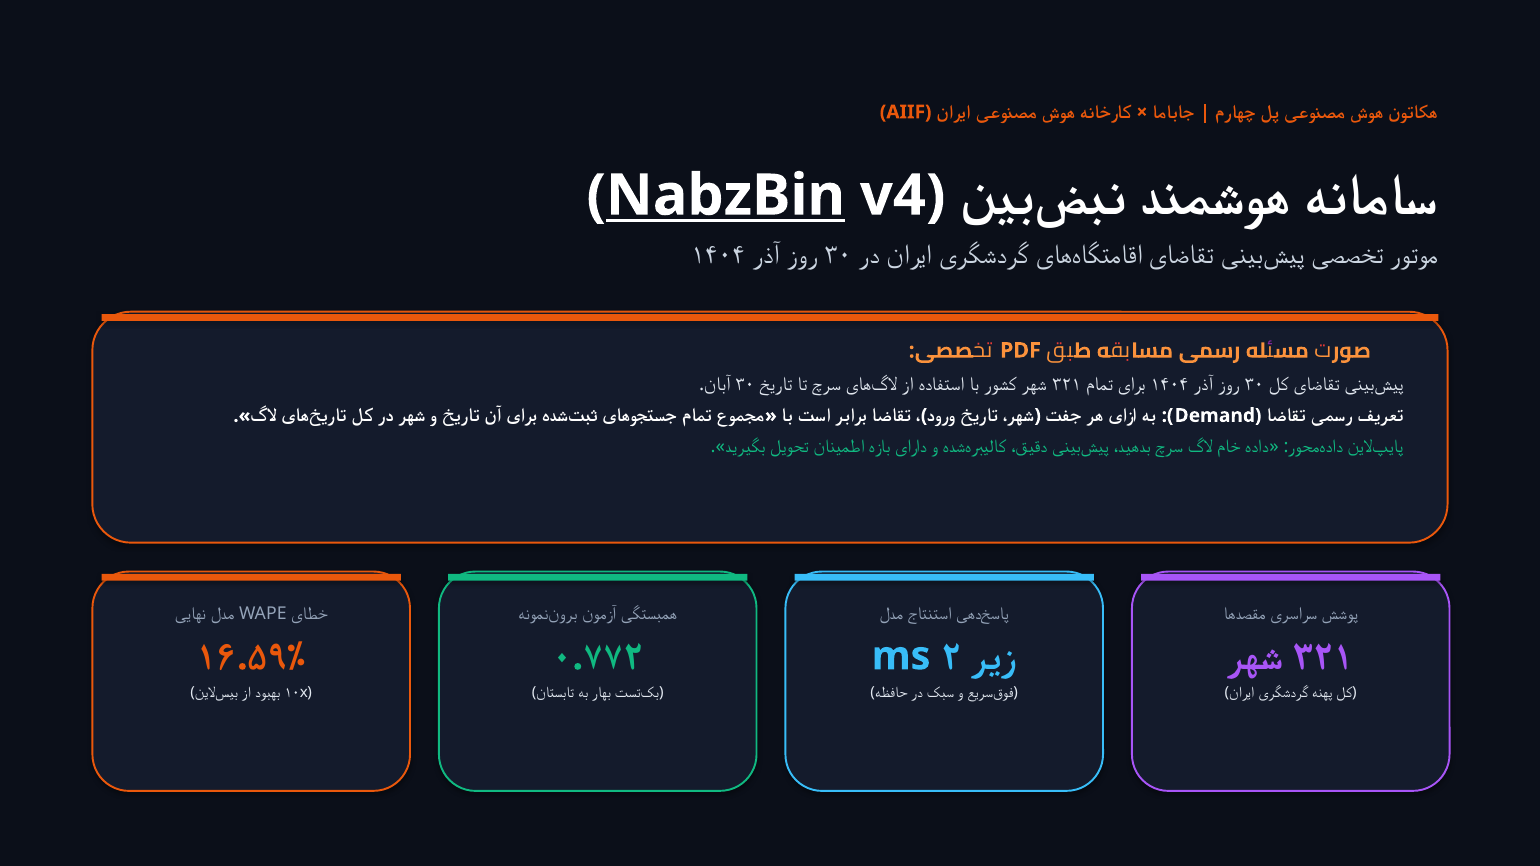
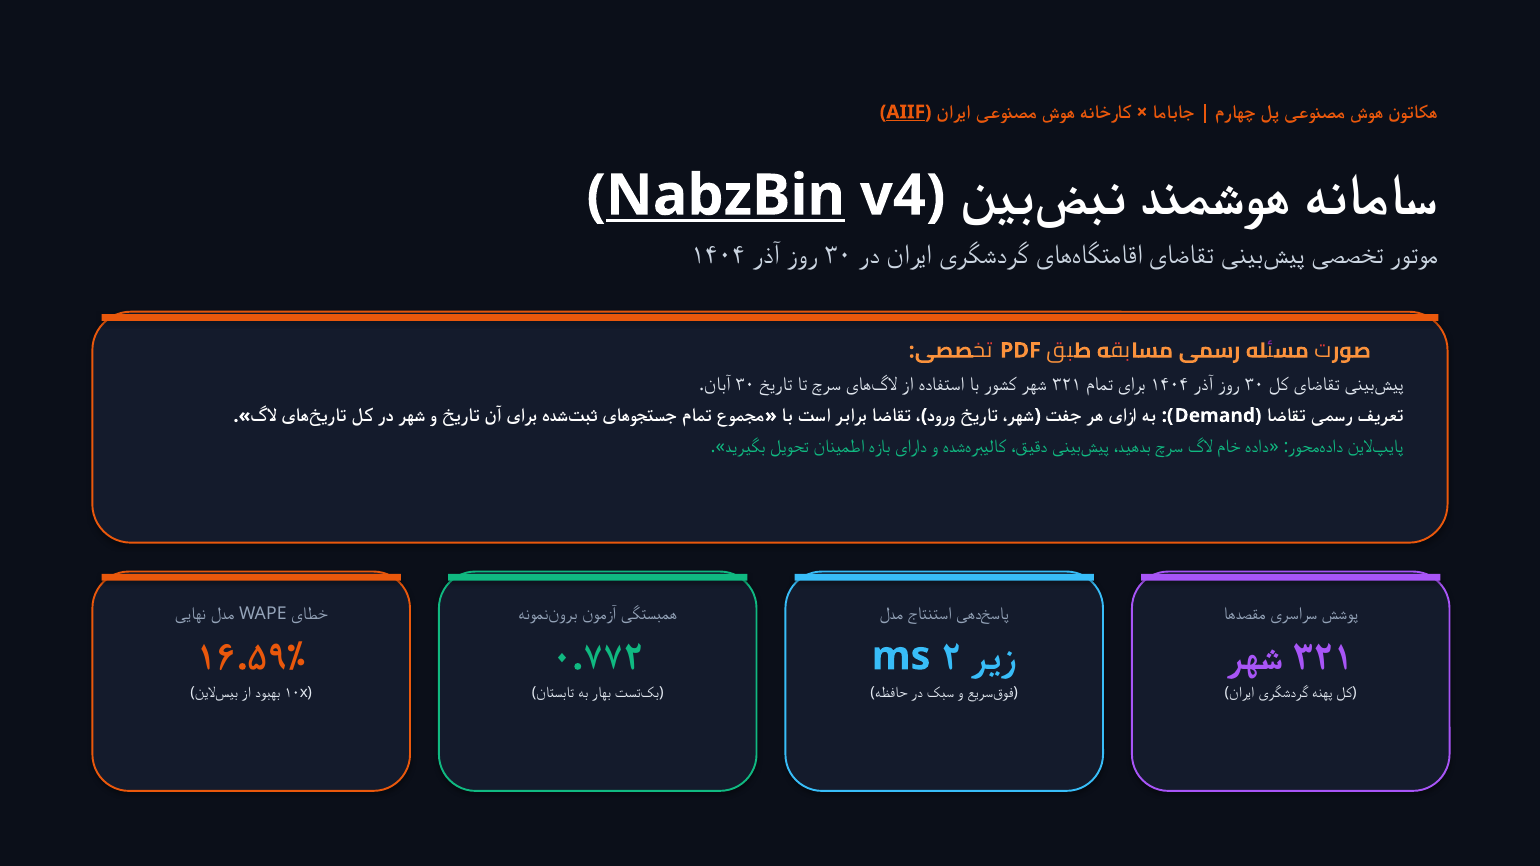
AIIF underline: none -> present
